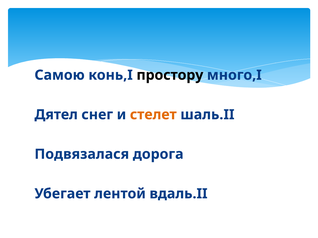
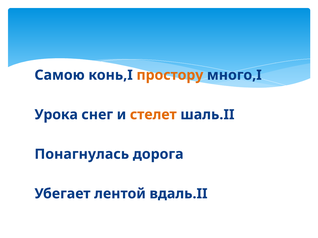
простору colour: black -> orange
Дятел: Дятел -> Урока
Подвязалася: Подвязалася -> Понагнулась
